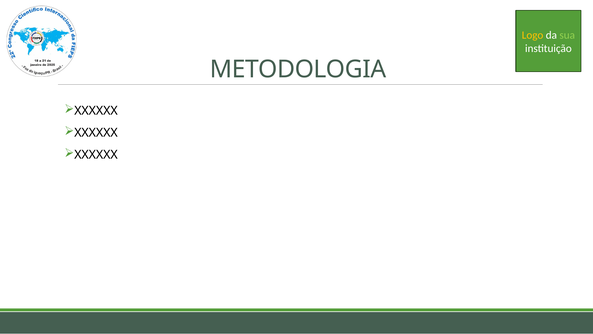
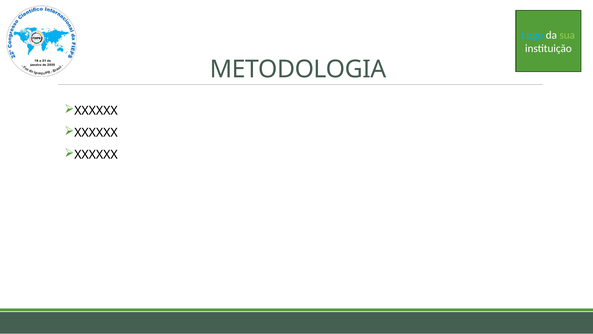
Logo colour: yellow -> light blue
